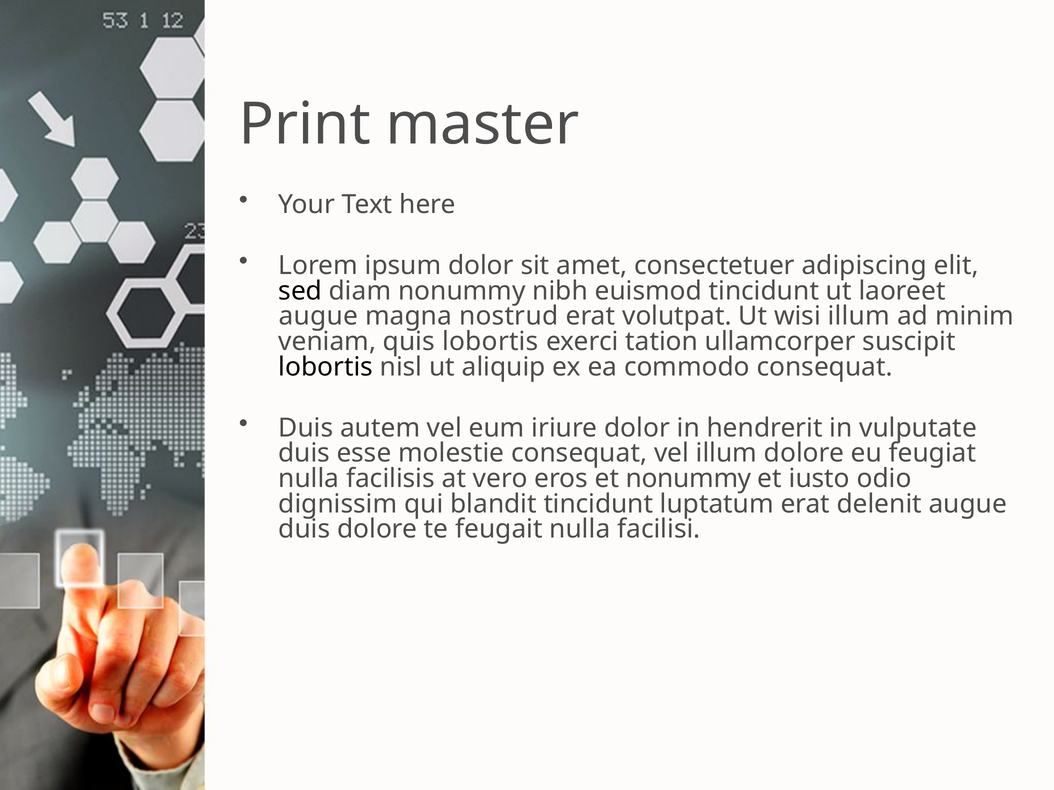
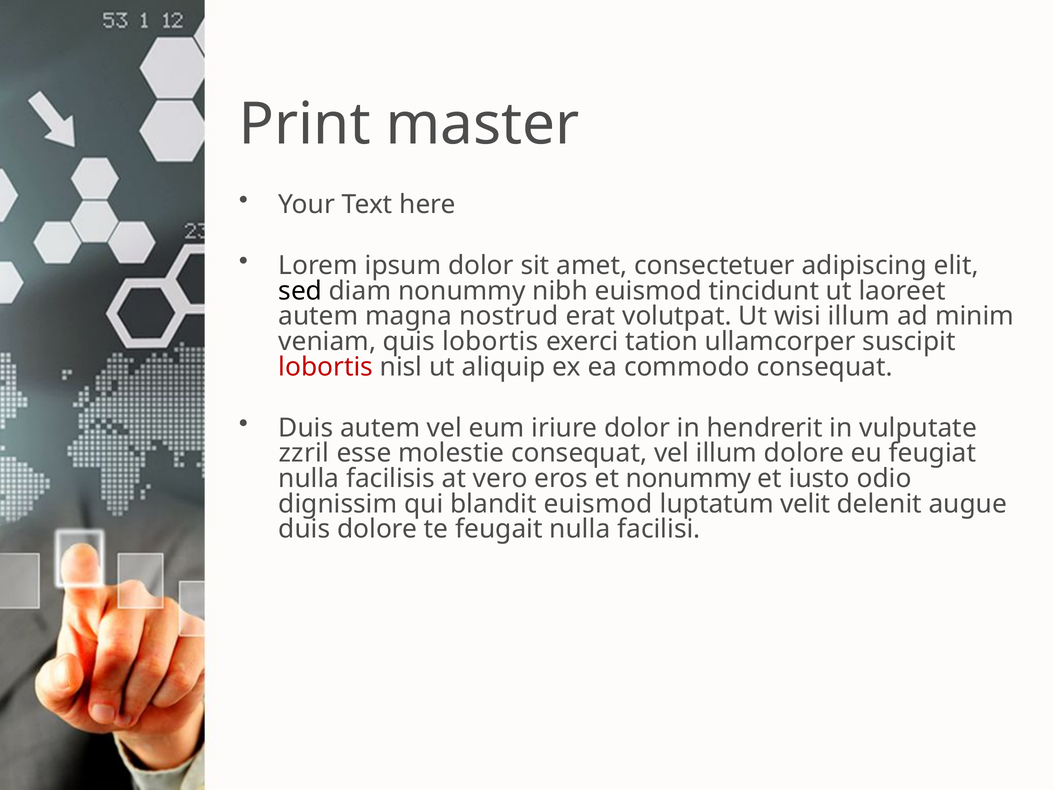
augue at (318, 317): augue -> autem
lobortis at (326, 367) colour: black -> red
duis at (304, 454): duis -> zzril
blandit tincidunt: tincidunt -> euismod
luptatum erat: erat -> velit
